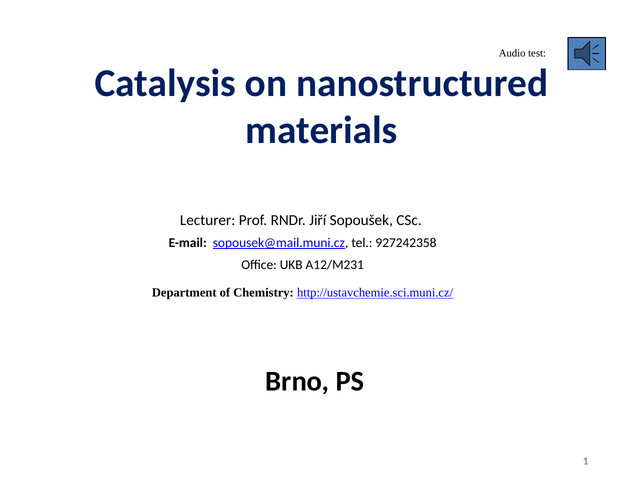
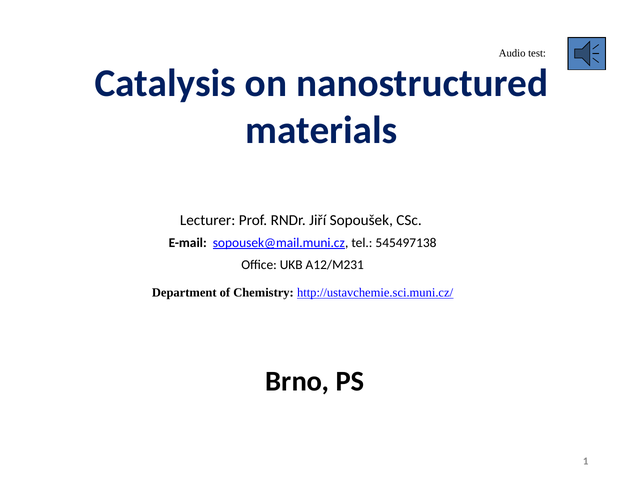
927242358: 927242358 -> 545497138
